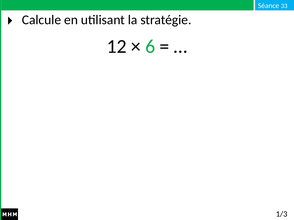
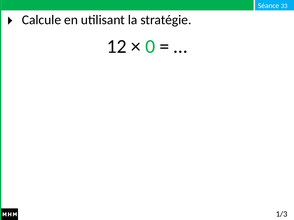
6: 6 -> 0
